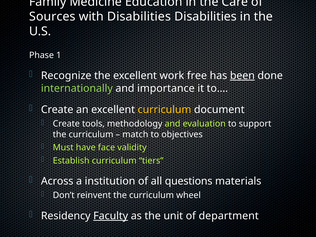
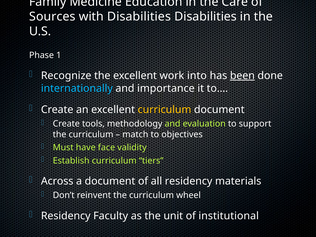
free: free -> into
internationally colour: light green -> light blue
a institution: institution -> document
all questions: questions -> residency
Faculty underline: present -> none
department: department -> institutional
